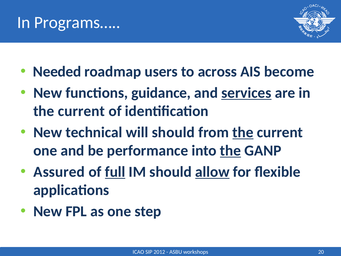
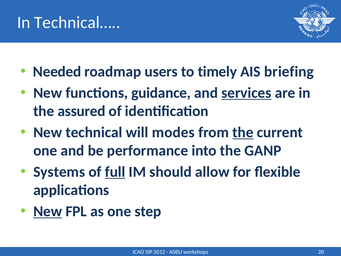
Programs…: Programs… -> Technical…
across: across -> timely
become: become -> briefing
current at (81, 111): current -> assured
will should: should -> modes
the at (230, 150) underline: present -> none
Assured: Assured -> Systems
allow underline: present -> none
New at (48, 211) underline: none -> present
